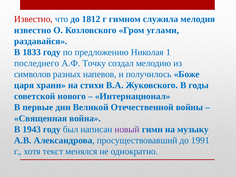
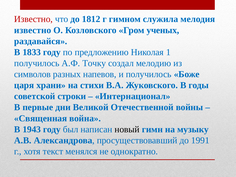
углами: углами -> ученых
последнего at (37, 63): последнего -> получилось
нового: нового -> строки
новый colour: purple -> black
